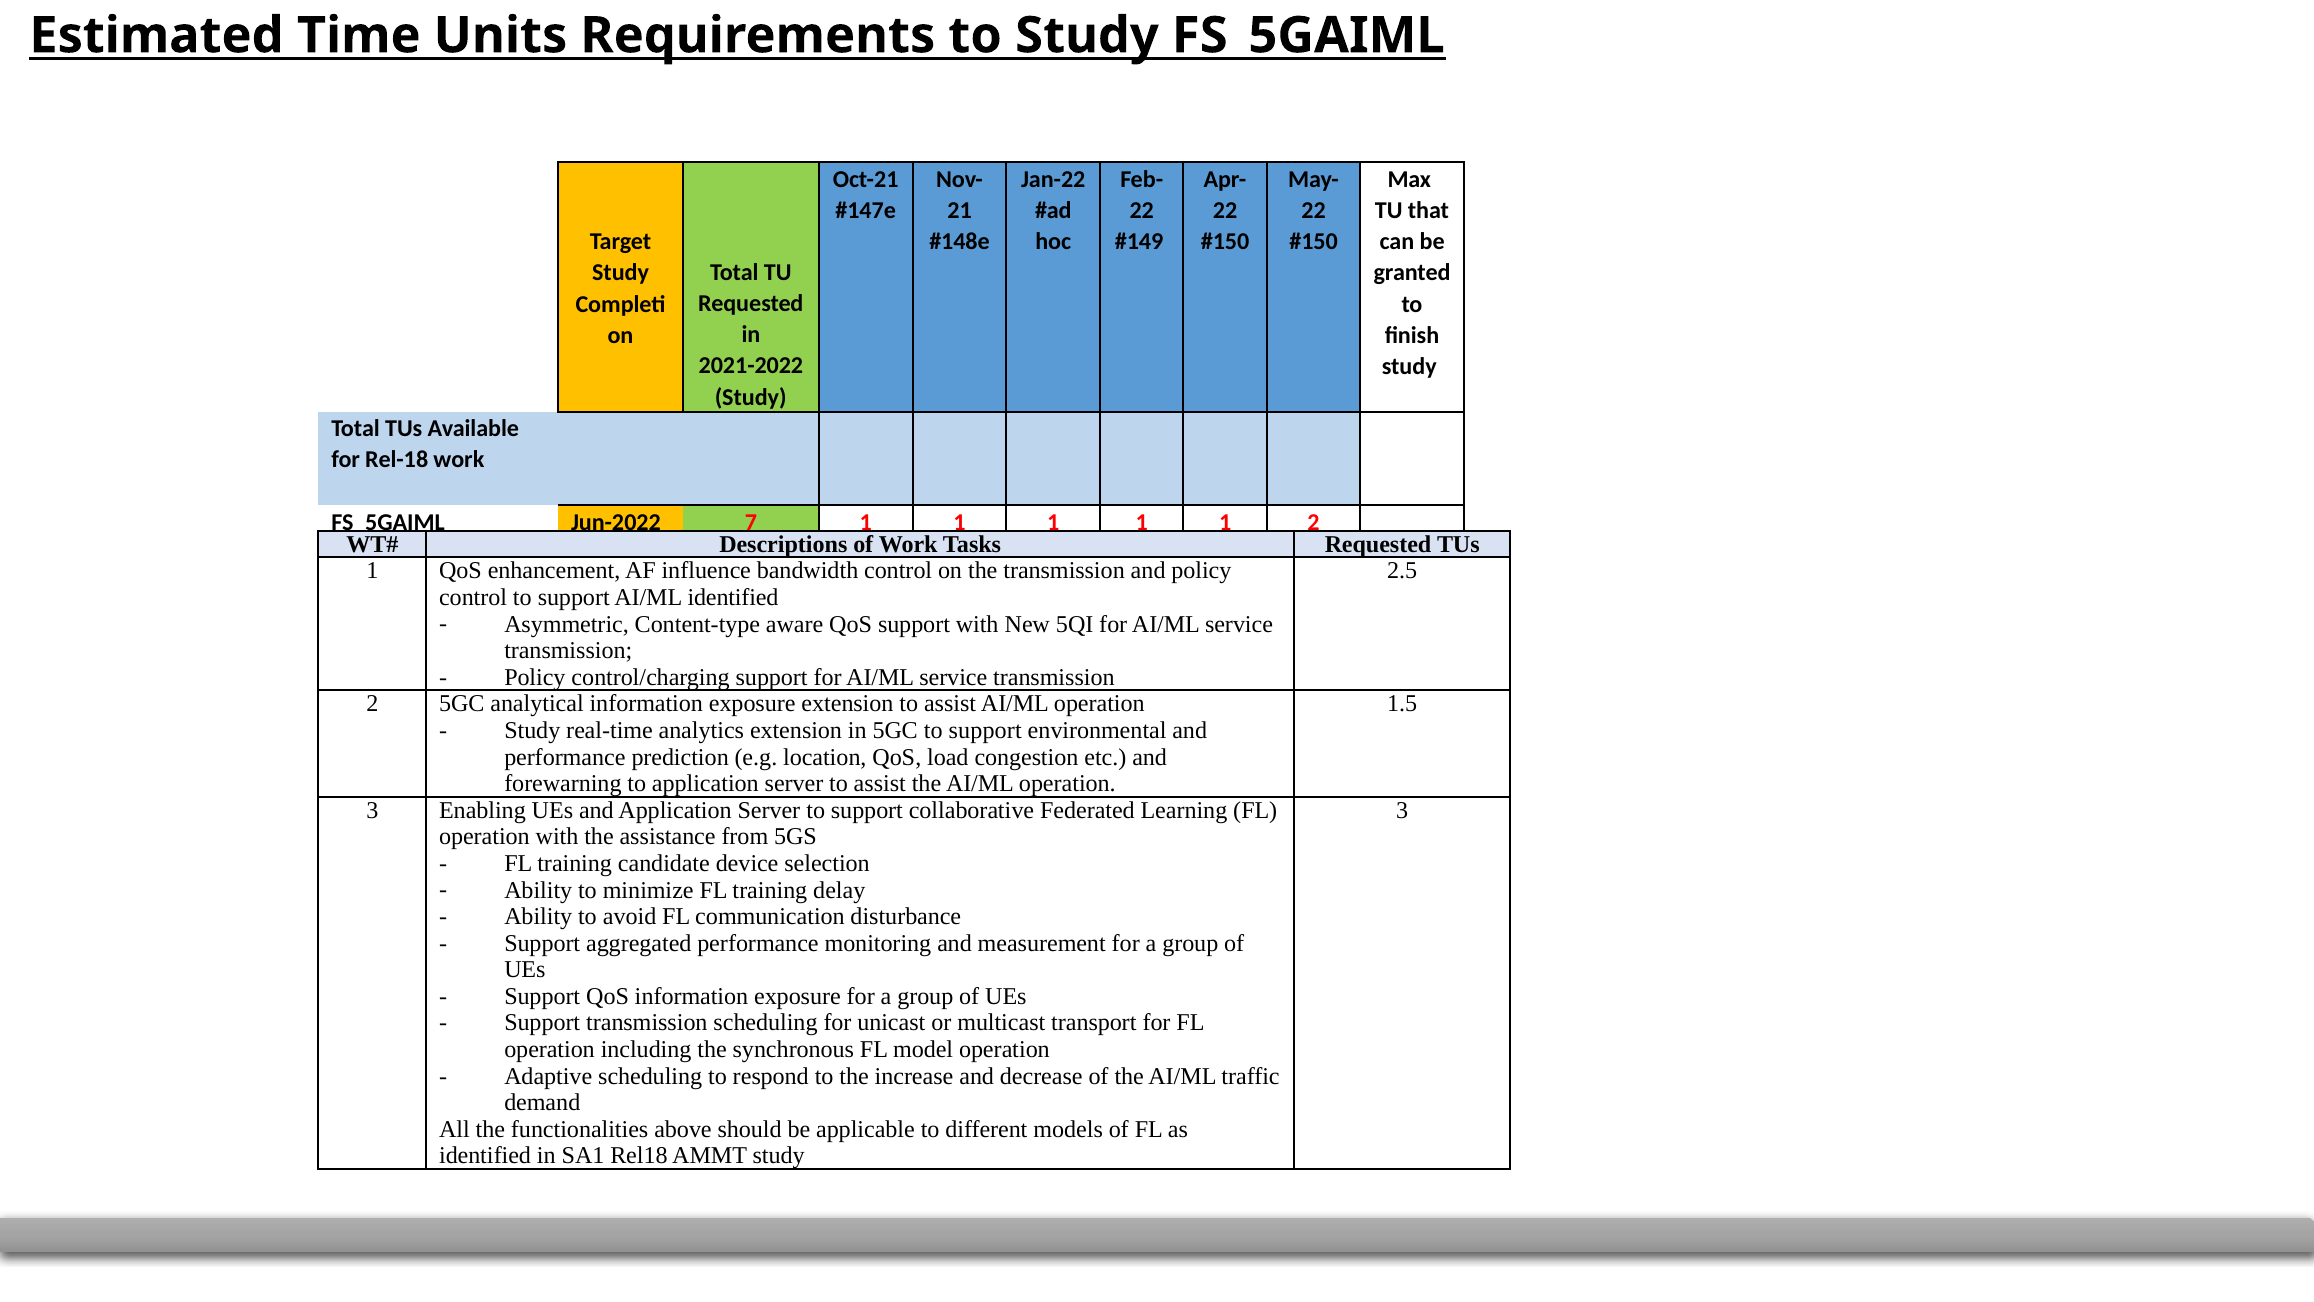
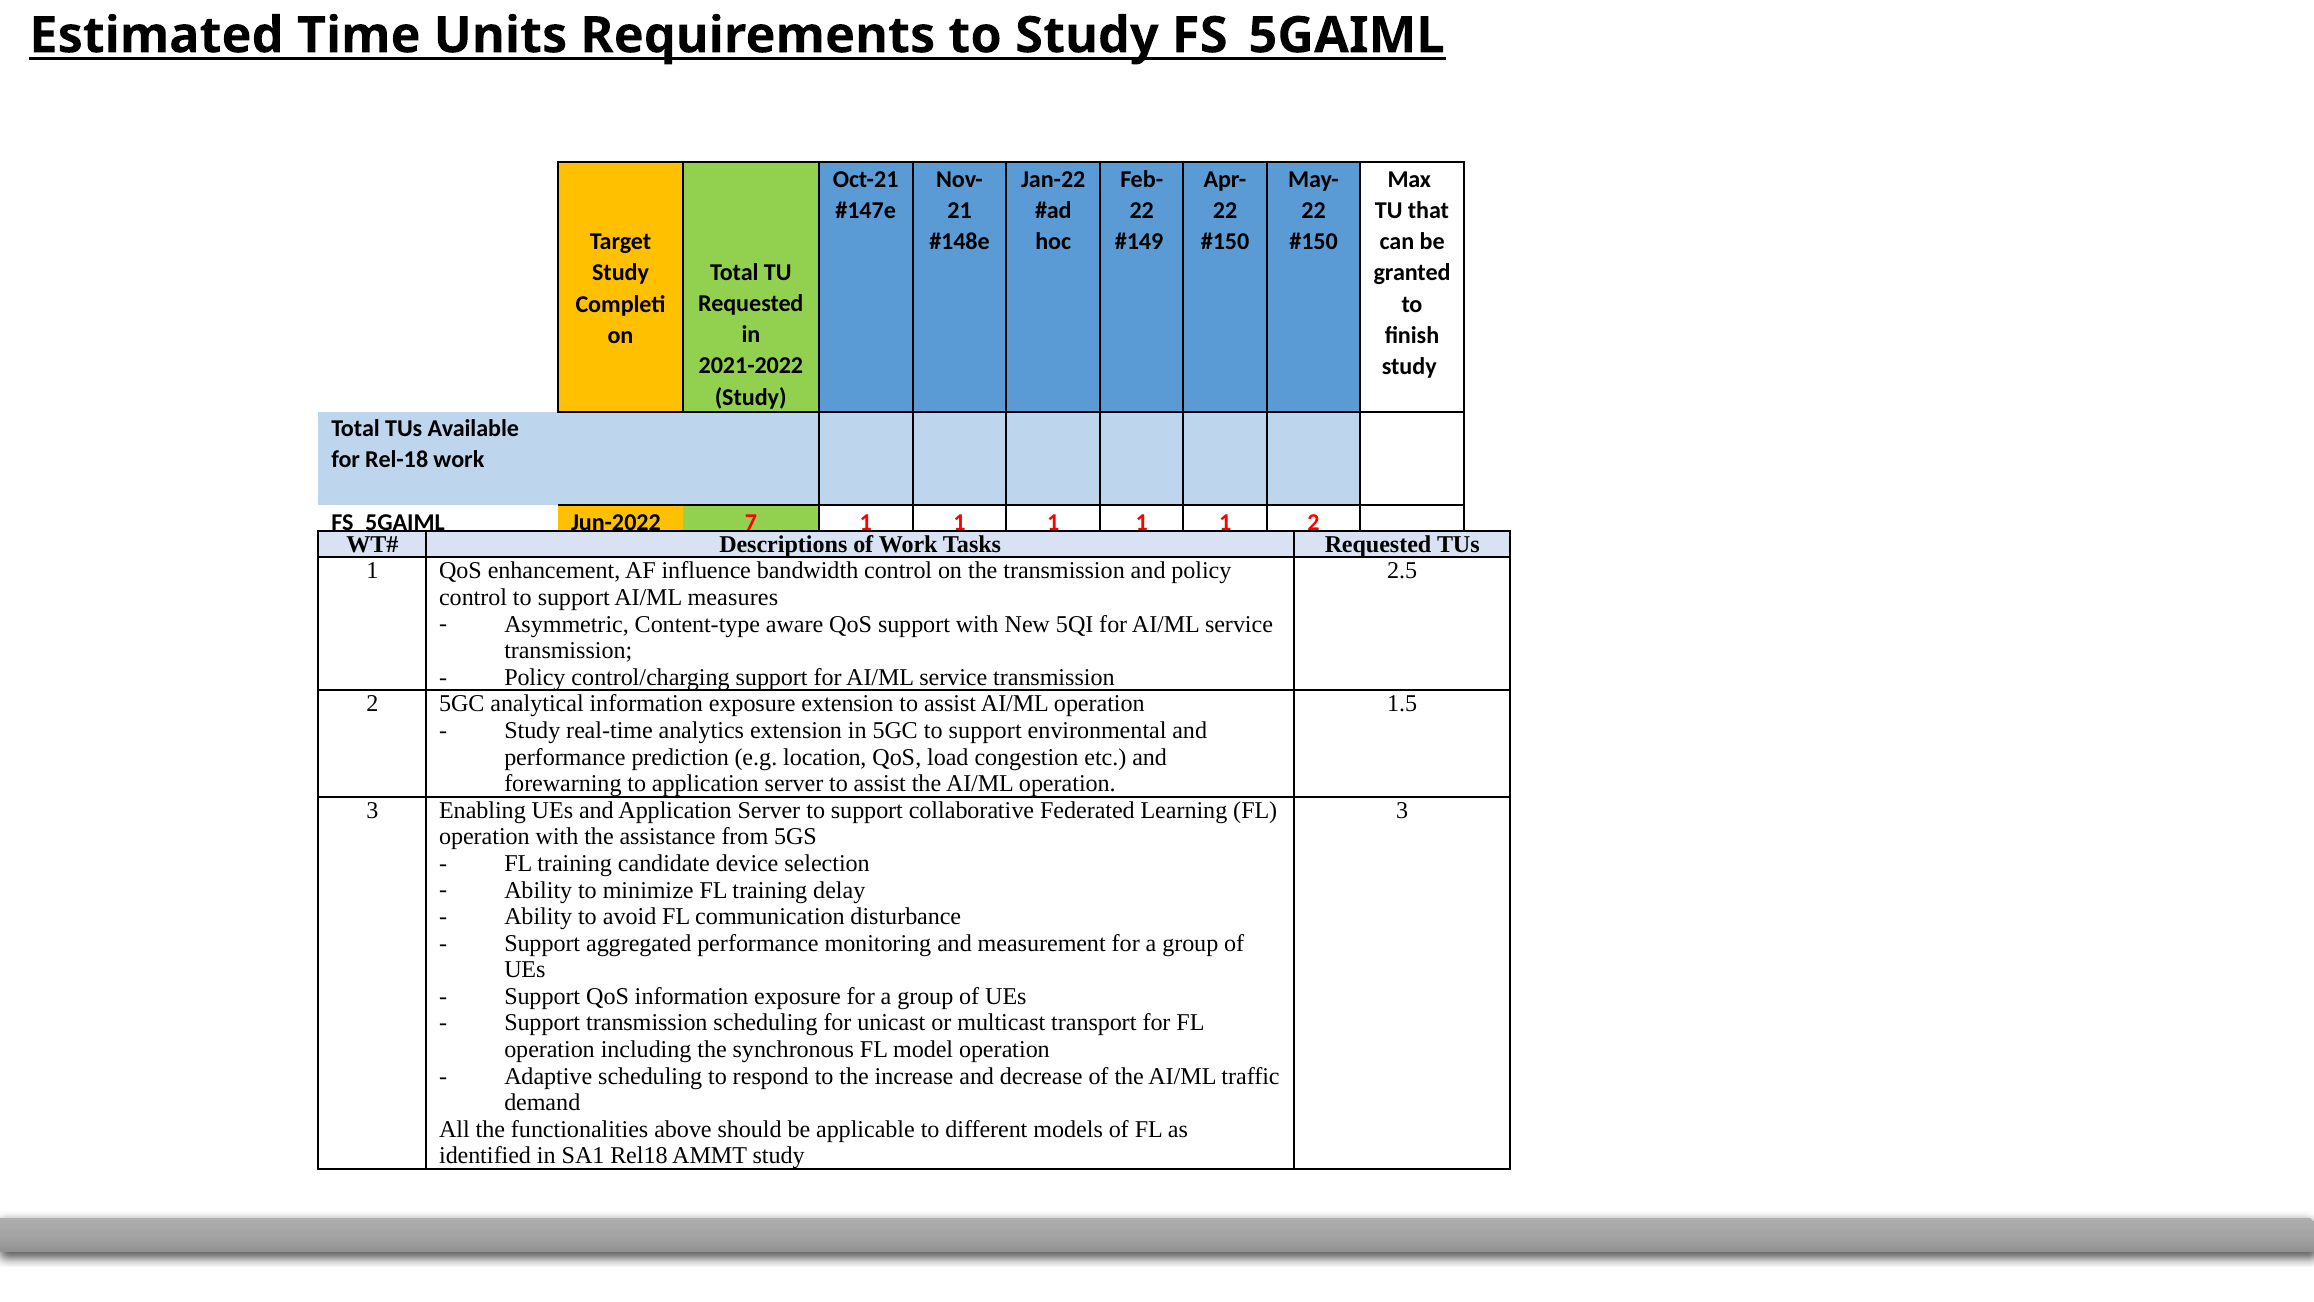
AI/ML identified: identified -> measures
